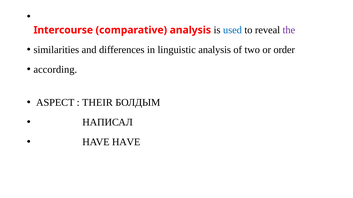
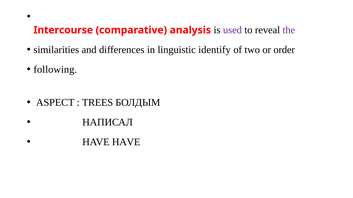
used colour: blue -> purple
linguistic analysis: analysis -> identify
according: according -> following
THEIR: THEIR -> TREES
